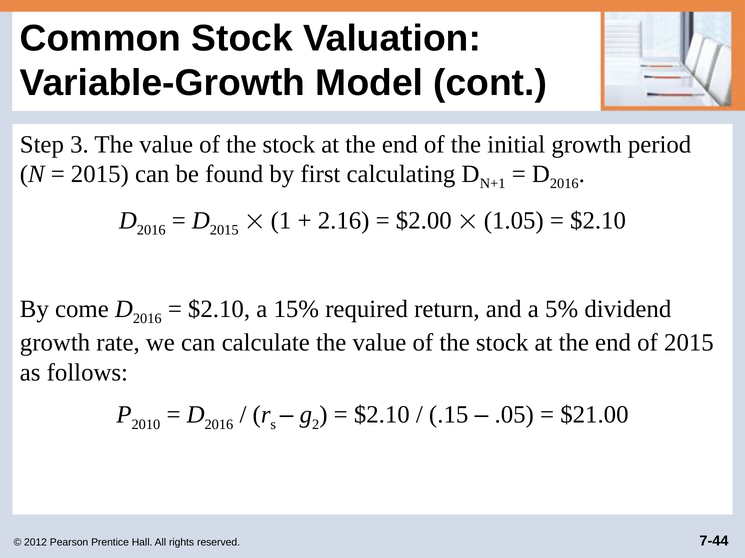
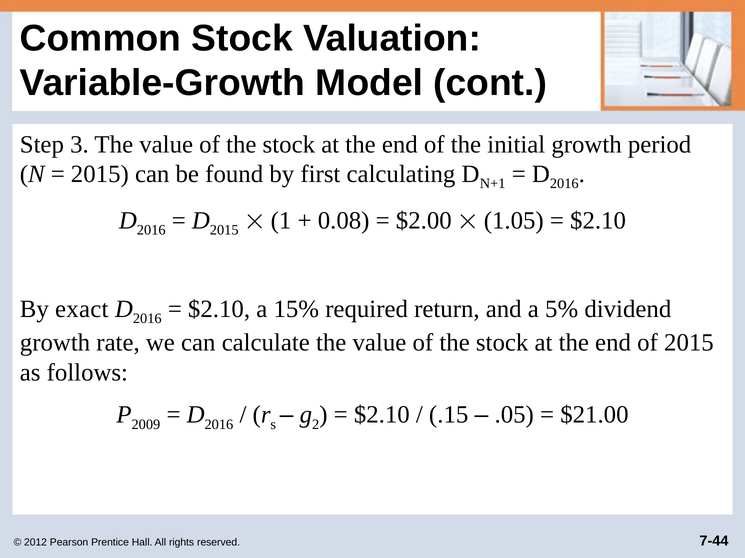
2.16: 2.16 -> 0.08
come: come -> exact
2010: 2010 -> 2009
